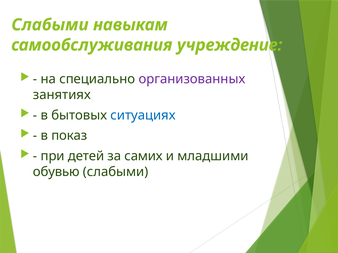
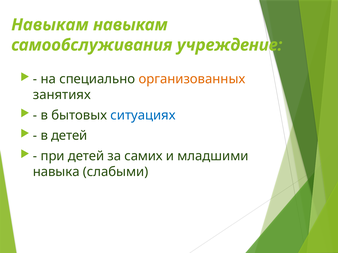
Слабыми at (50, 25): Слабыми -> Навыкам
организованных colour: purple -> orange
в показ: показ -> детей
обувью: обувью -> навыка
